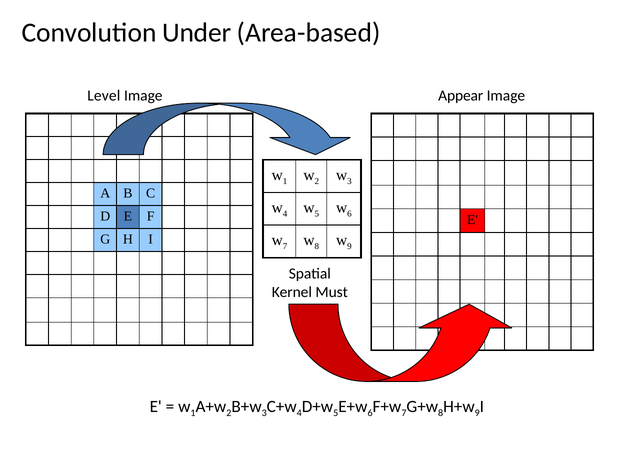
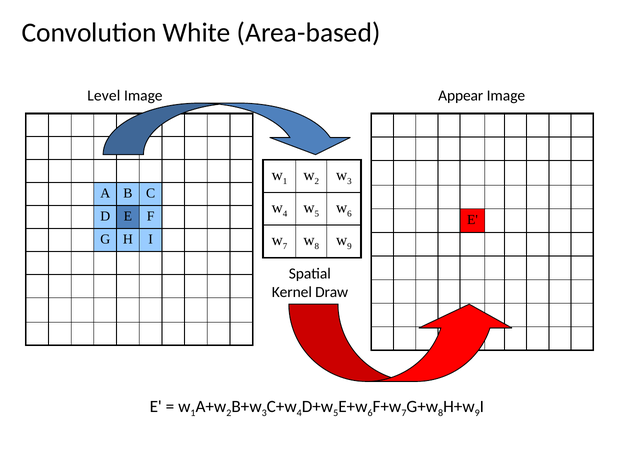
Under: Under -> White
Must: Must -> Draw
